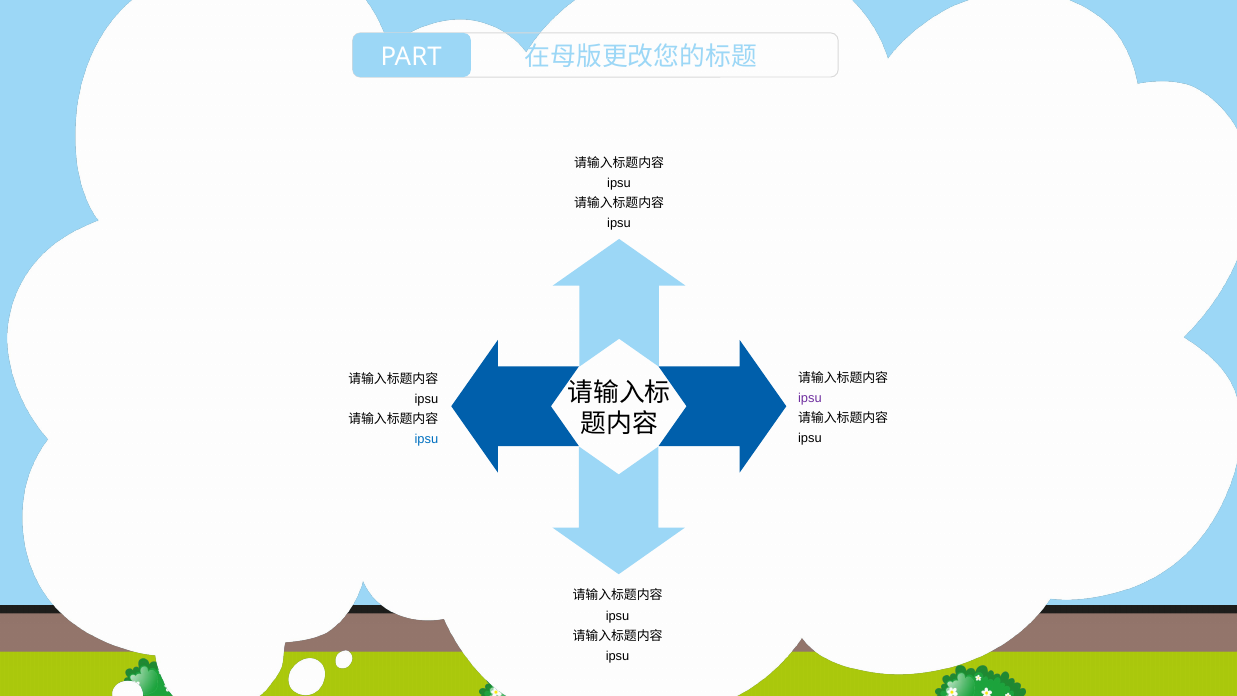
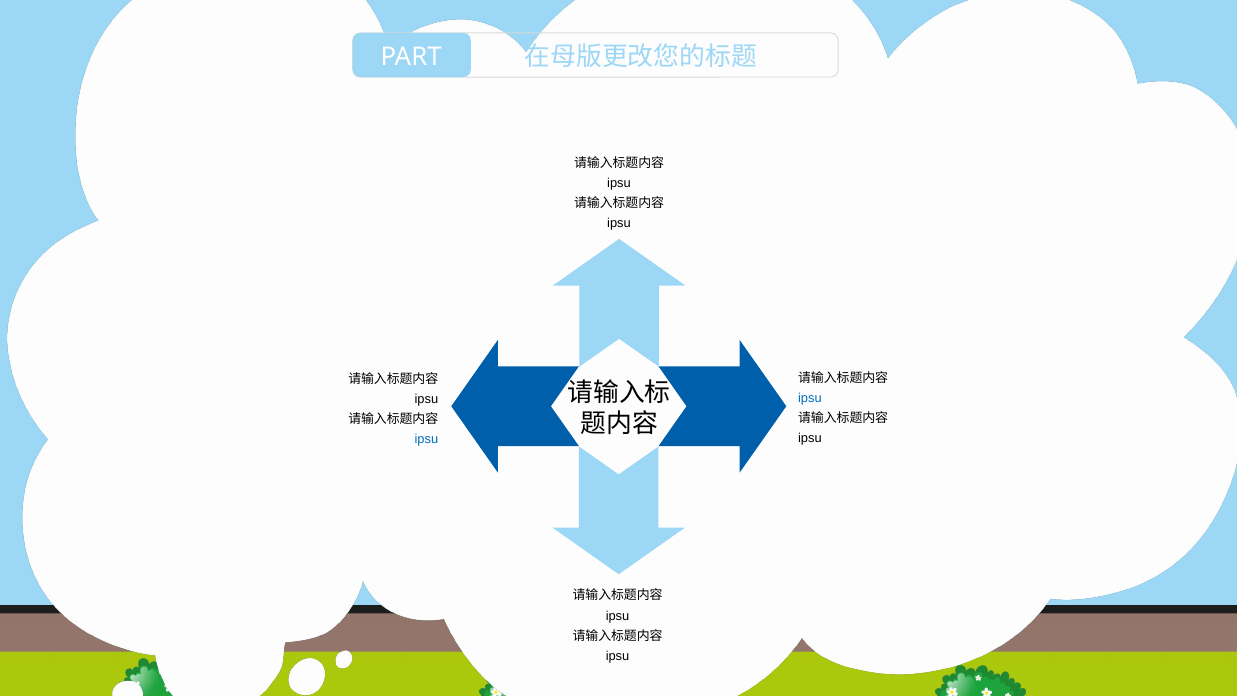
ipsu at (810, 398) colour: purple -> blue
